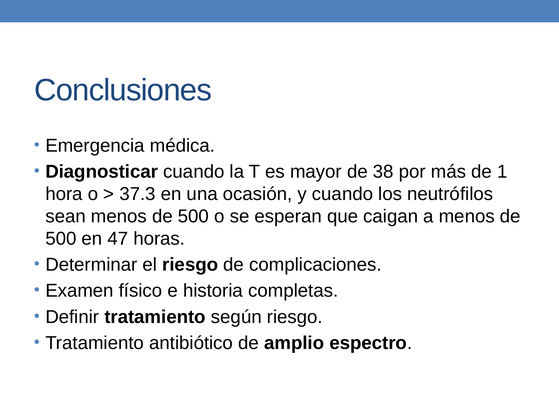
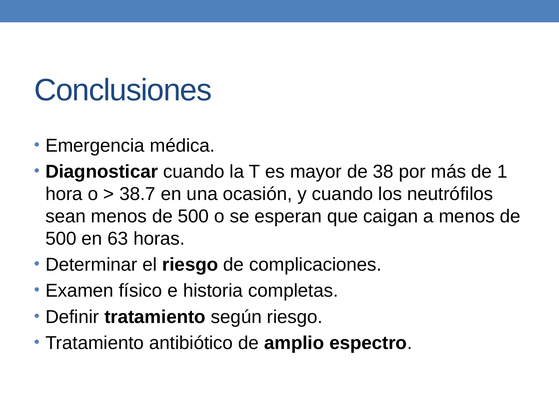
37.3: 37.3 -> 38.7
47: 47 -> 63
